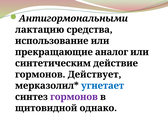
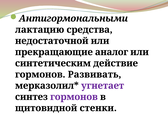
использование: использование -> недостаточной
Действует: Действует -> Развивать
угнетает colour: blue -> purple
однако: однако -> стенки
